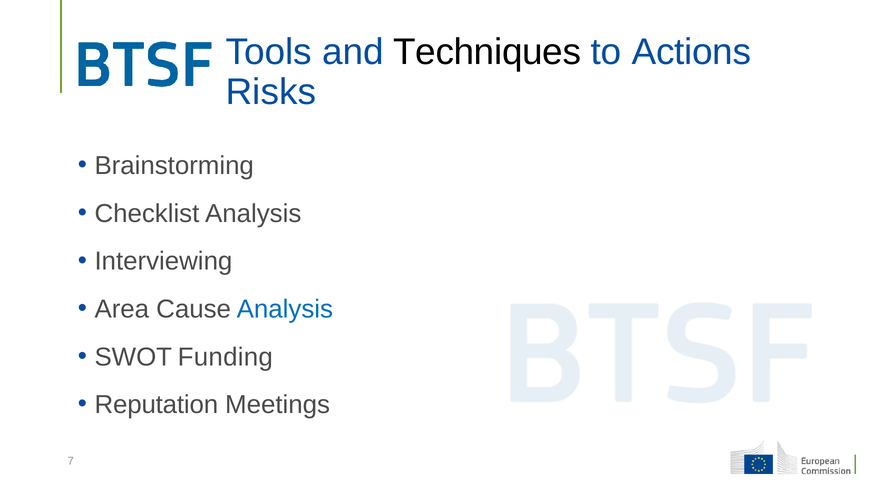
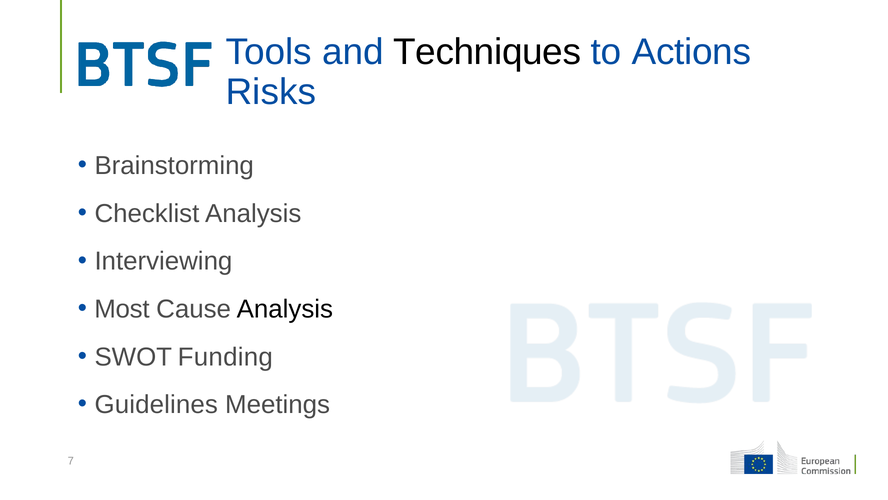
Area: Area -> Most
Analysis at (285, 309) colour: blue -> black
Reputation: Reputation -> Guidelines
